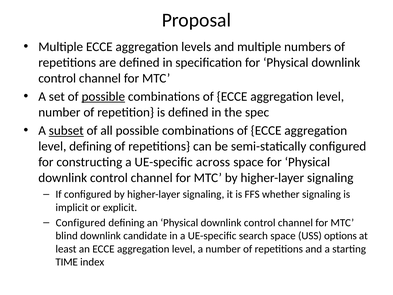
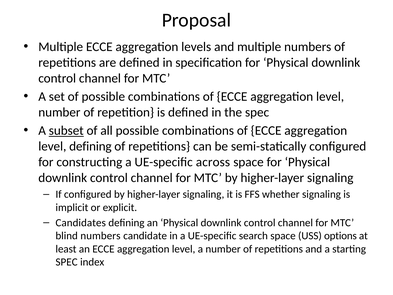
possible at (103, 96) underline: present -> none
Configured at (81, 223): Configured -> Candidates
blind downlink: downlink -> numbers
TIME at (67, 262): TIME -> SPEC
